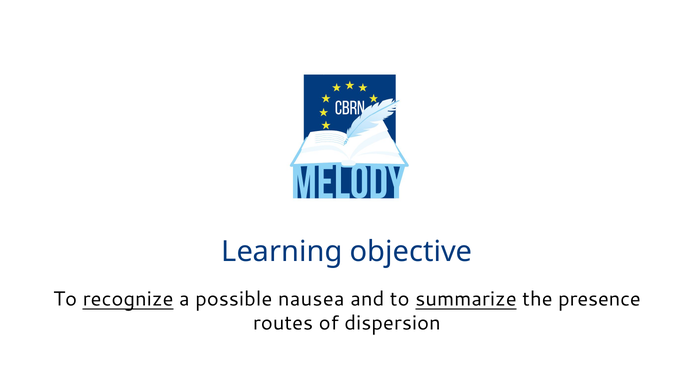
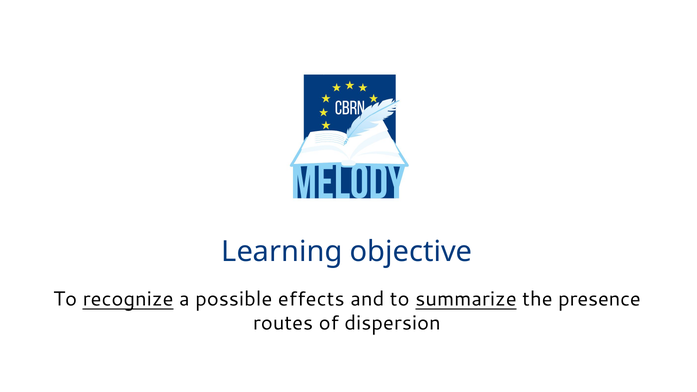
nausea: nausea -> effects
